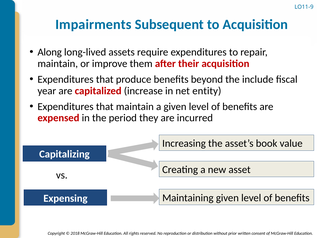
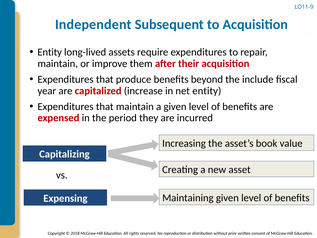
Impairments: Impairments -> Independent
Along at (50, 52): Along -> Entity
